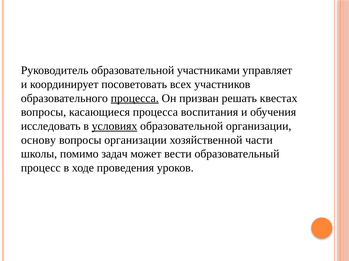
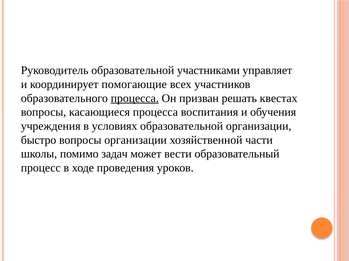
посоветовать: посоветовать -> помогающие
исследовать: исследовать -> учреждения
условиях underline: present -> none
основу: основу -> быстро
